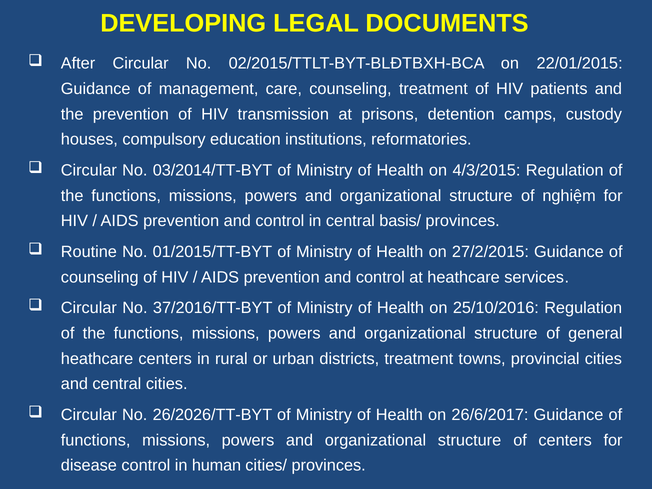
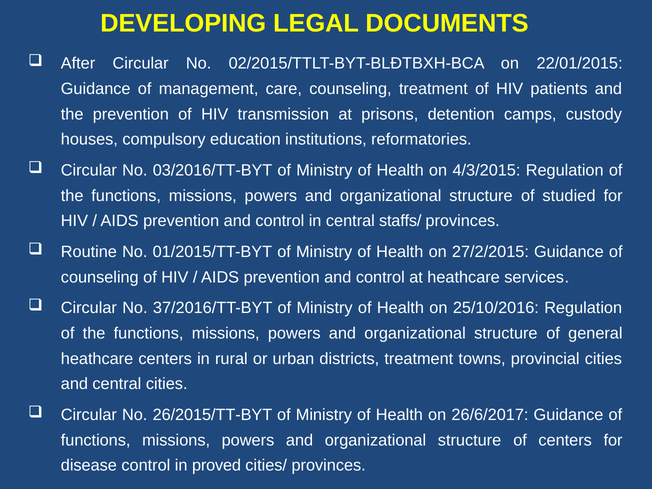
03/2014/TT-BYT: 03/2014/TT-BYT -> 03/2016/TT-BYT
nghiệm: nghiệm -> studied
basis/: basis/ -> staffs/
26/2026/TT-BYT: 26/2026/TT-BYT -> 26/2015/TT-BYT
human: human -> proved
